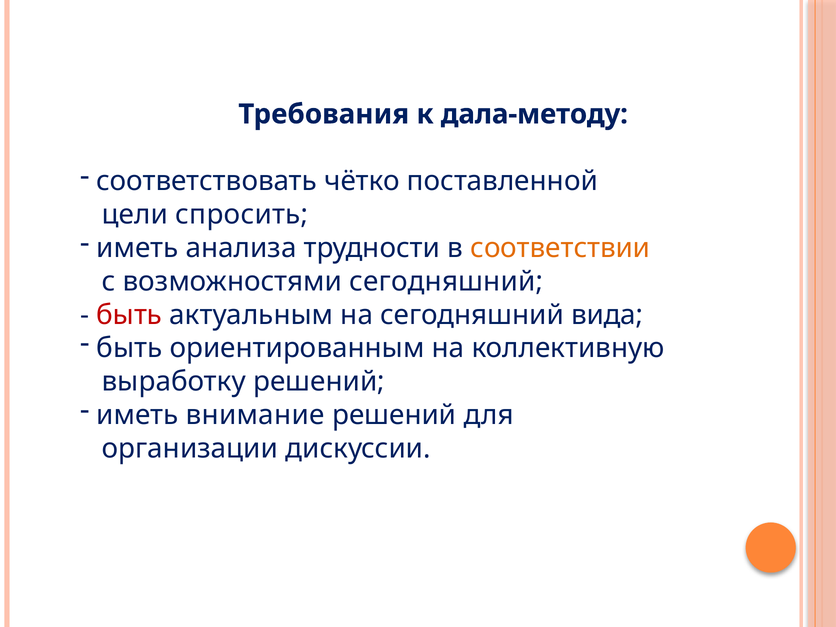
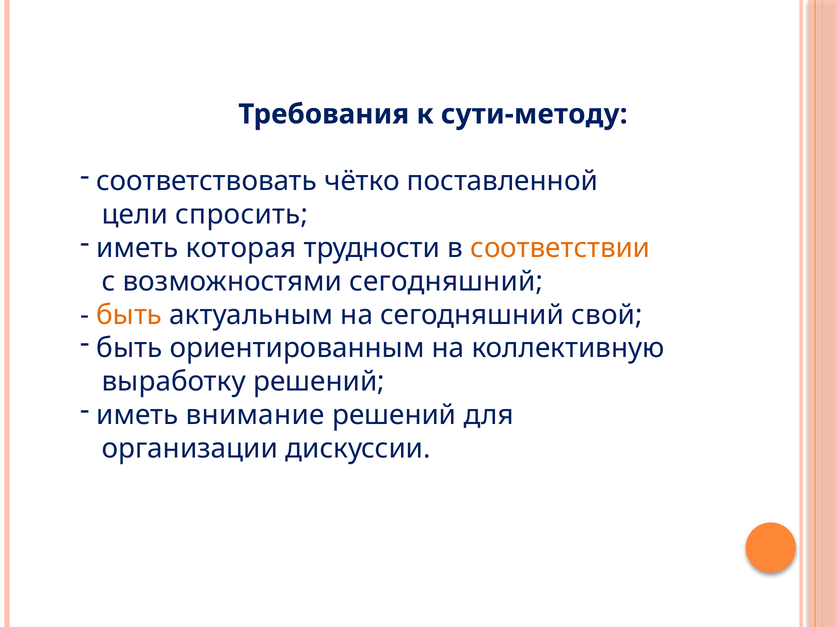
дала-методу: дала-методу -> сути-методу
анализа: анализа -> которая
быть at (129, 315) colour: red -> orange
вида: вида -> свой
